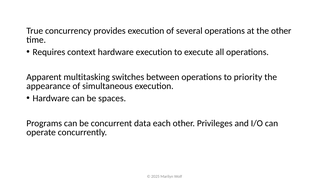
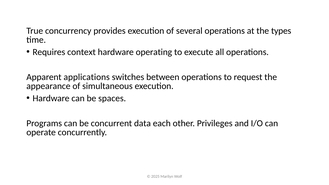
the other: other -> types
hardware execution: execution -> operating
multitasking: multitasking -> applications
priority: priority -> request
